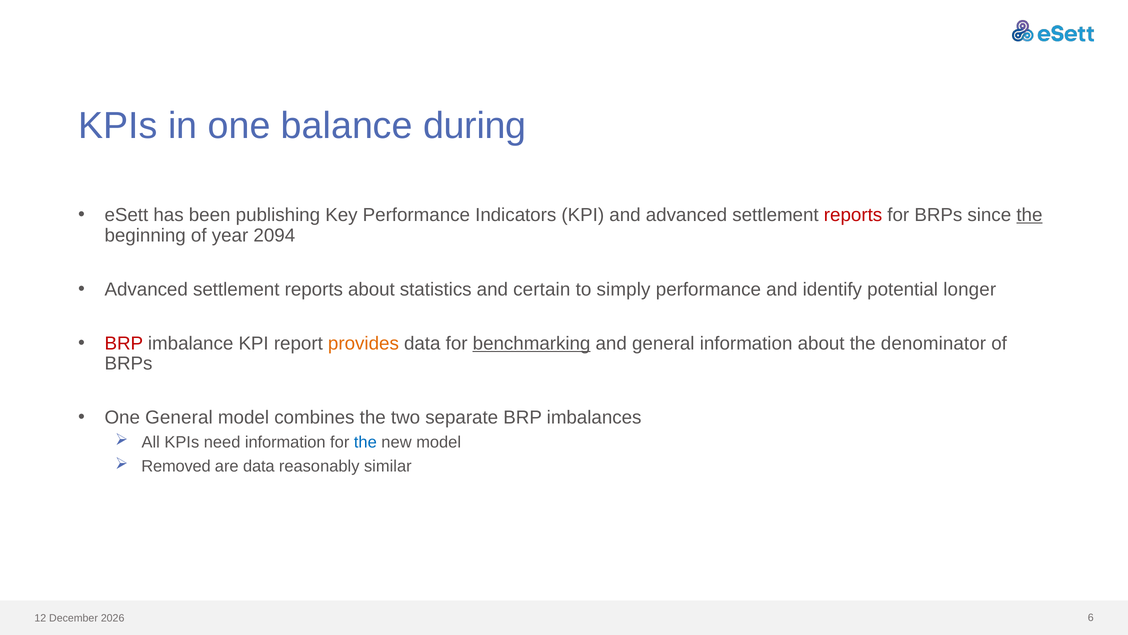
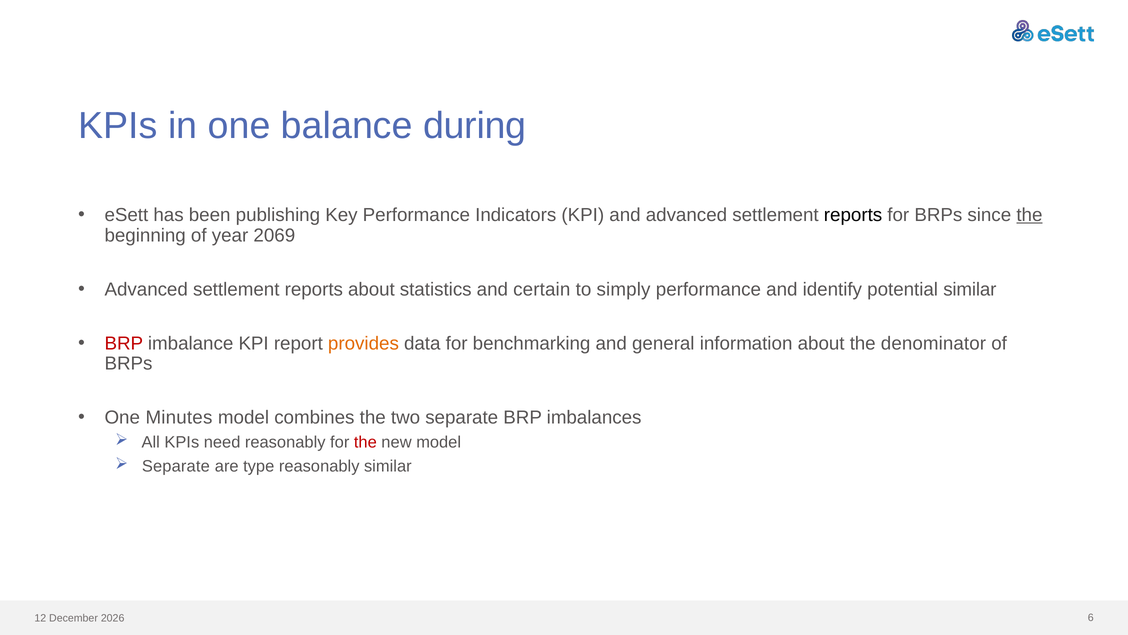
reports at (853, 215) colour: red -> black
2094: 2094 -> 2069
potential longer: longer -> similar
benchmarking underline: present -> none
One General: General -> Minutes
need information: information -> reasonably
the at (365, 442) colour: blue -> red
Removed at (176, 466): Removed -> Separate
are data: data -> type
